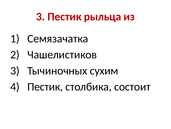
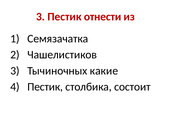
рыльца: рыльца -> отнести
сухим: сухим -> какие
